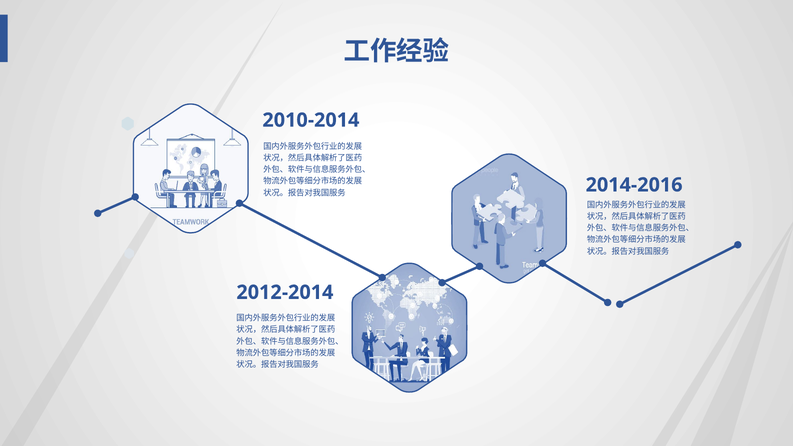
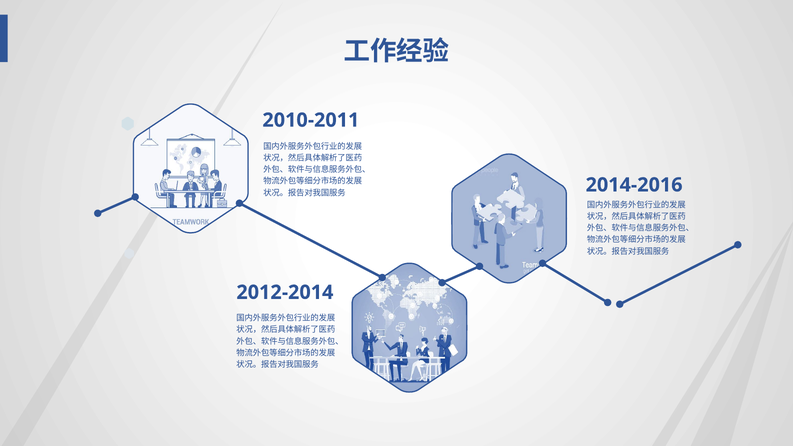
2010-2014: 2010-2014 -> 2010-2011
